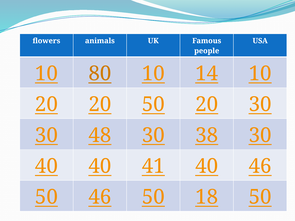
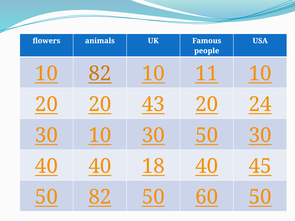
10 80: 80 -> 82
14: 14 -> 11
20 50: 50 -> 43
20 30: 30 -> 24
30 48: 48 -> 10
30 38: 38 -> 50
41: 41 -> 18
40 46: 46 -> 45
50 46: 46 -> 82
18: 18 -> 60
